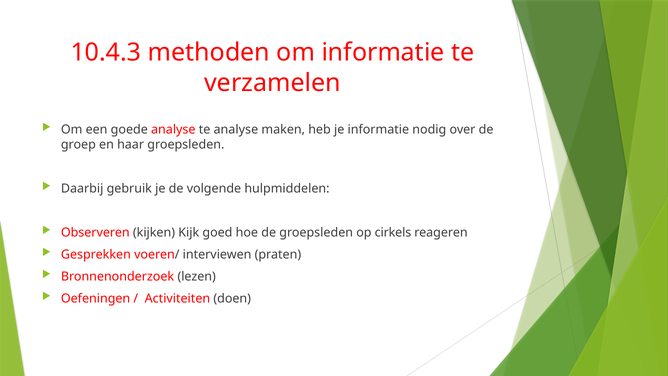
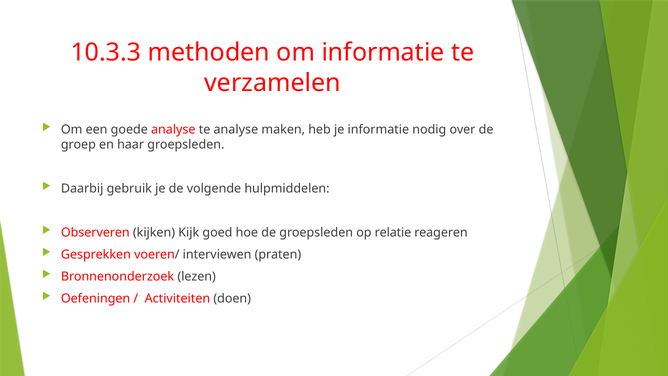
10.4.3: 10.4.3 -> 10.3.3
cirkels: cirkels -> relatie
